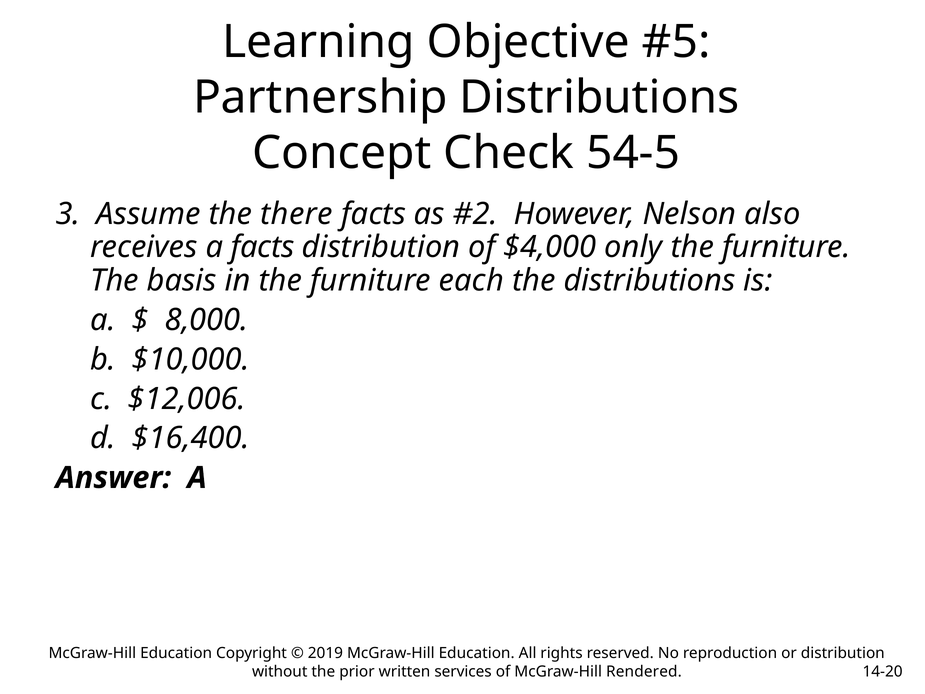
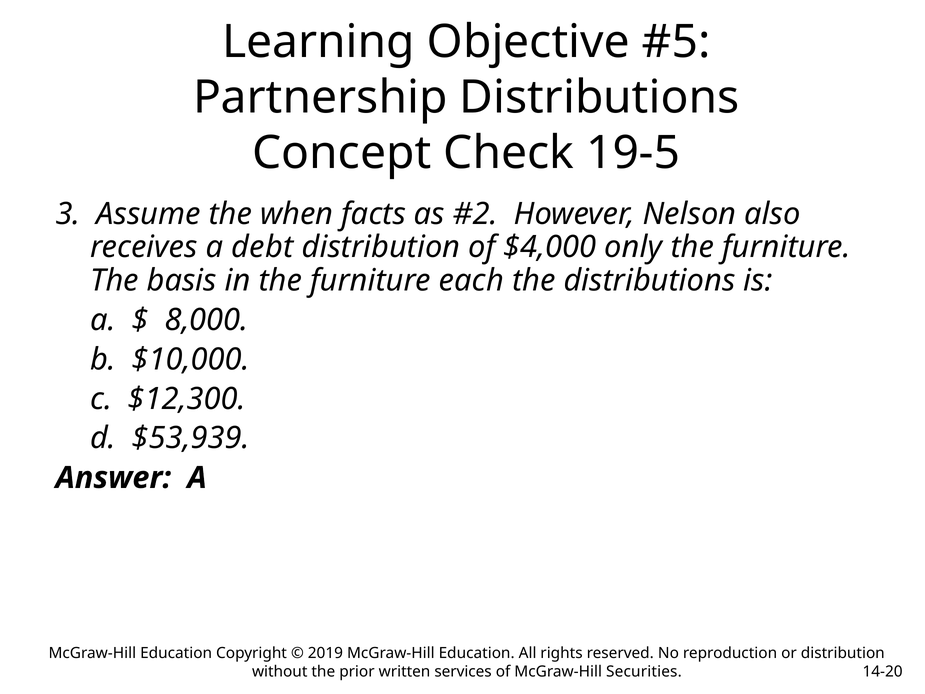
54-5: 54-5 -> 19-5
there: there -> when
a facts: facts -> debt
$12,006: $12,006 -> $12,300
$16,400: $16,400 -> $53,939
Rendered: Rendered -> Securities
